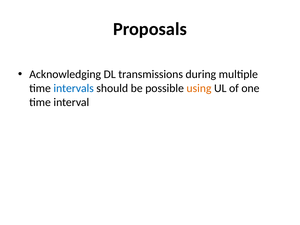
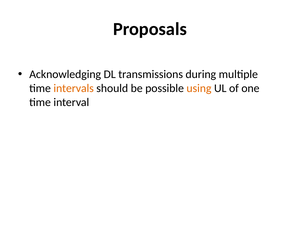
intervals colour: blue -> orange
